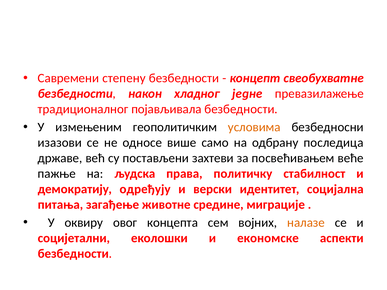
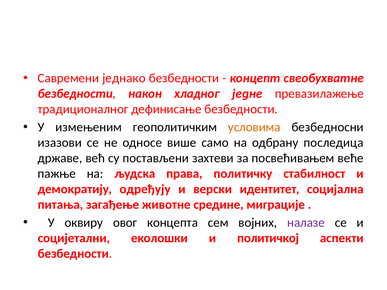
степену: степену -> једнако
појављивала: појављивала -> дефинисање
налазе colour: orange -> purple
економске: економске -> политичкој
